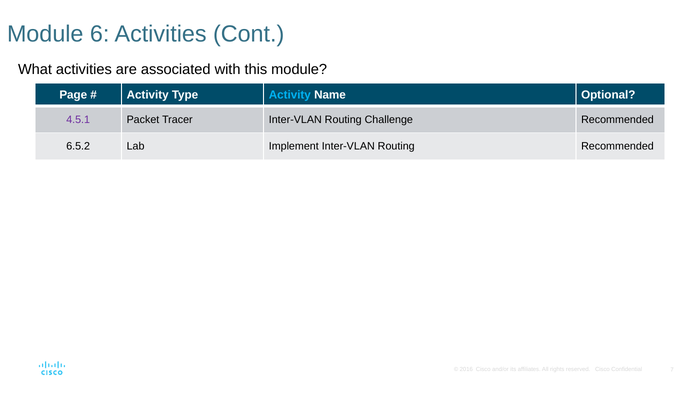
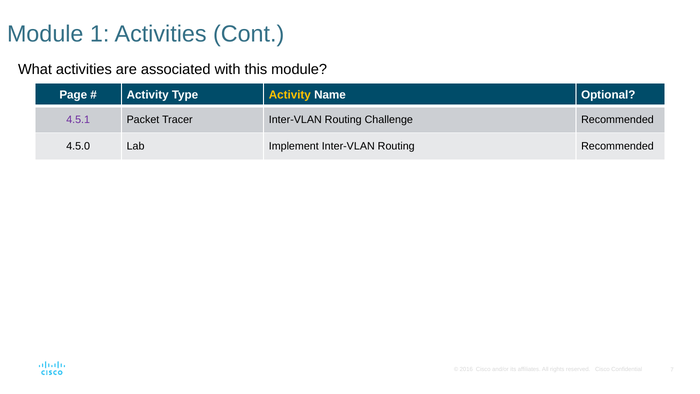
6: 6 -> 1
Activity at (290, 95) colour: light blue -> yellow
6.5.2: 6.5.2 -> 4.5.0
